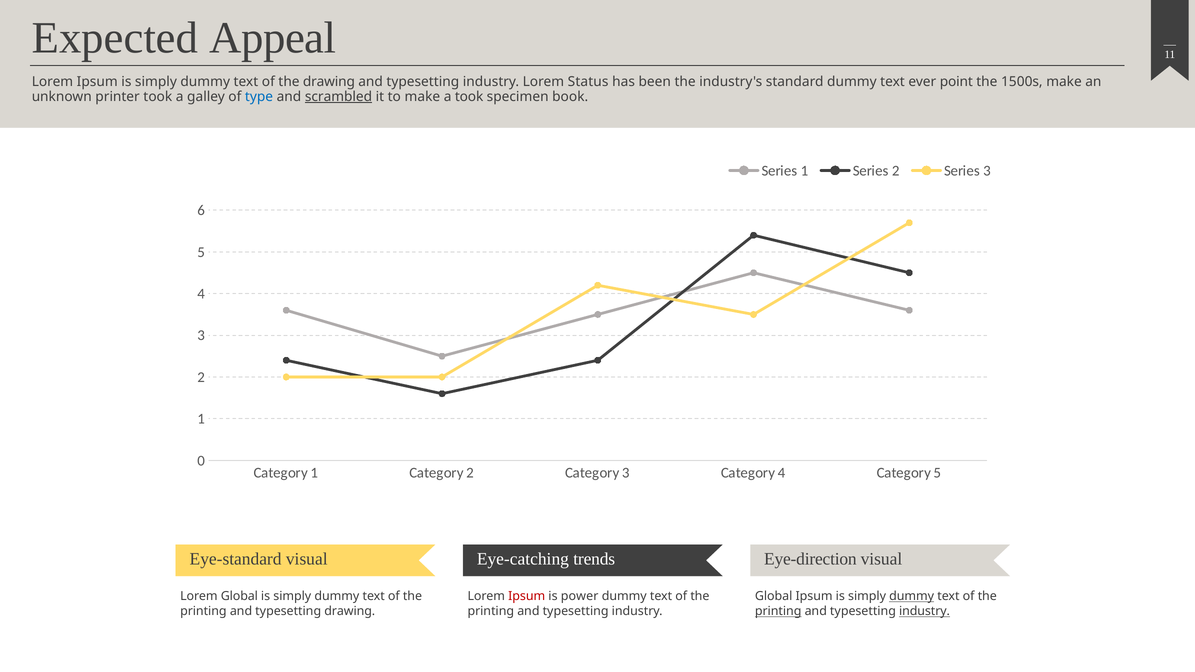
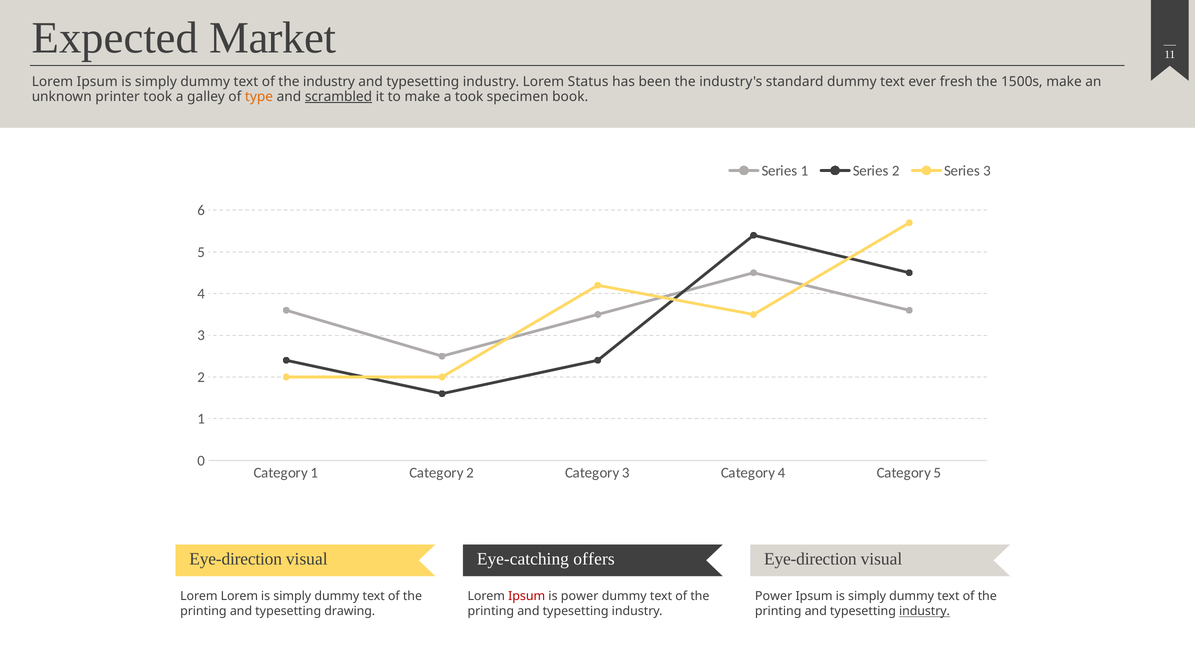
Appeal: Appeal -> Market
the drawing: drawing -> industry
point: point -> fresh
type colour: blue -> orange
Eye-standard at (236, 559): Eye-standard -> Eye-direction
trends: trends -> offers
Lorem Global: Global -> Lorem
Global at (774, 597): Global -> Power
dummy at (912, 597) underline: present -> none
printing at (778, 611) underline: present -> none
